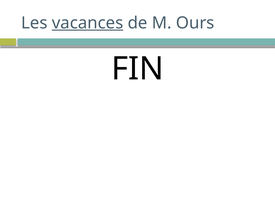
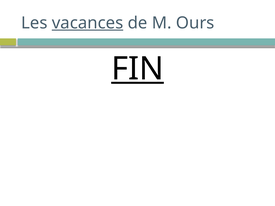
FIN underline: none -> present
